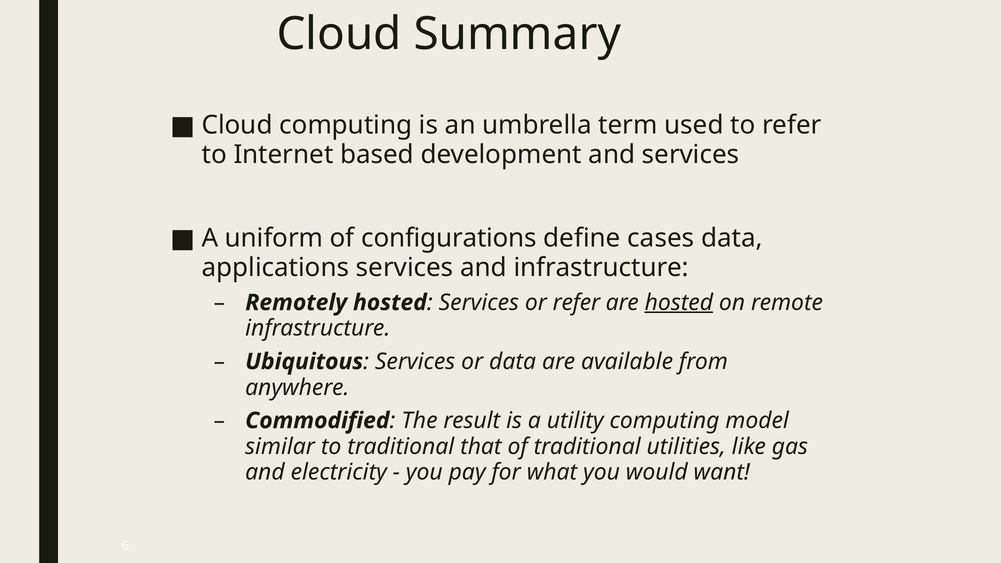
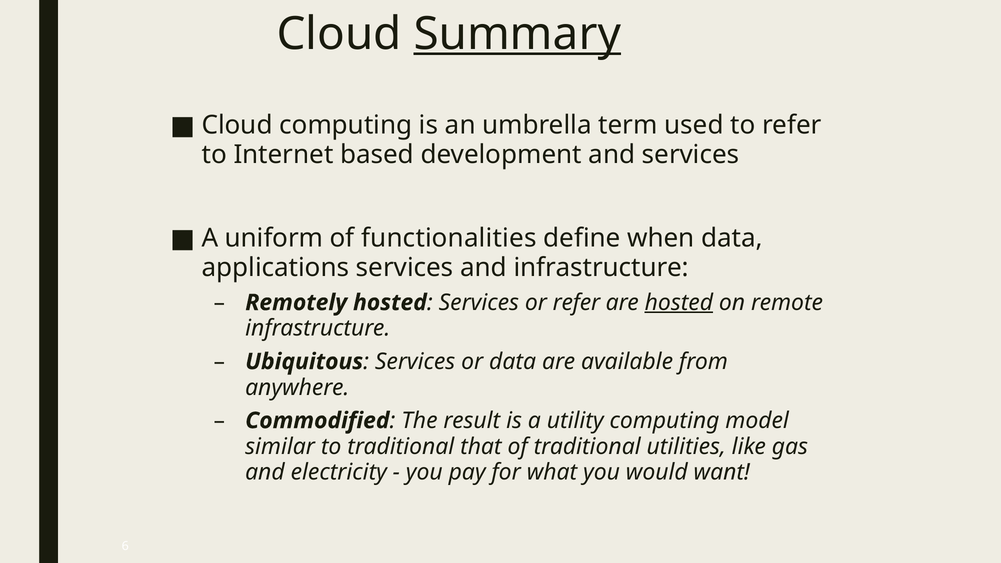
Summary underline: none -> present
configurations: configurations -> functionalities
cases: cases -> when
